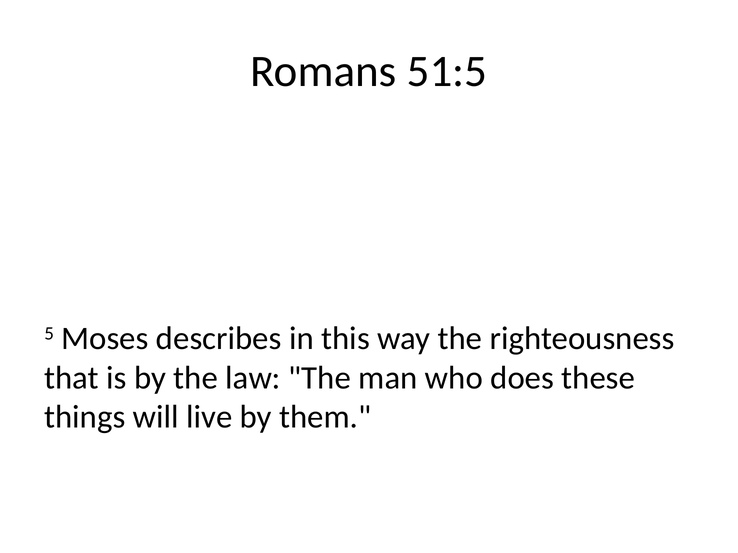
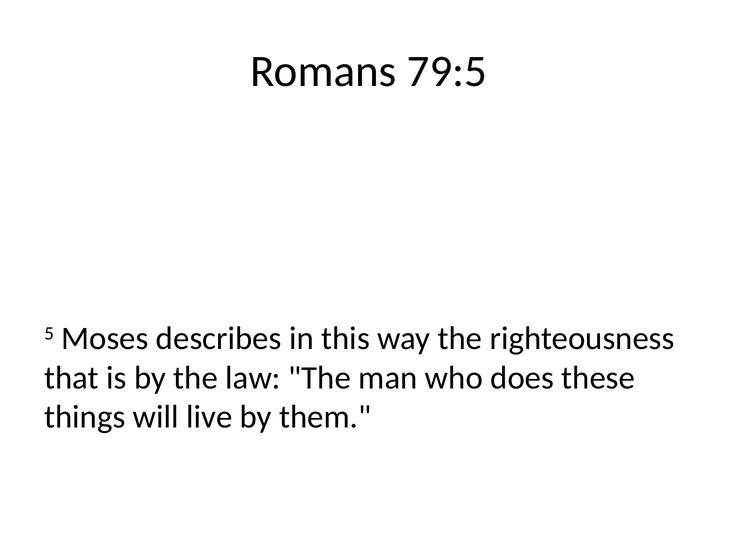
51:5: 51:5 -> 79:5
